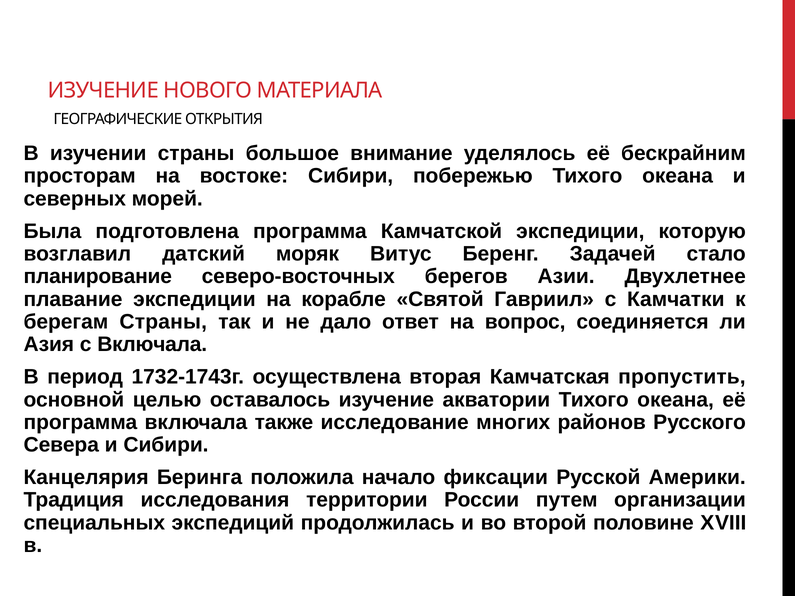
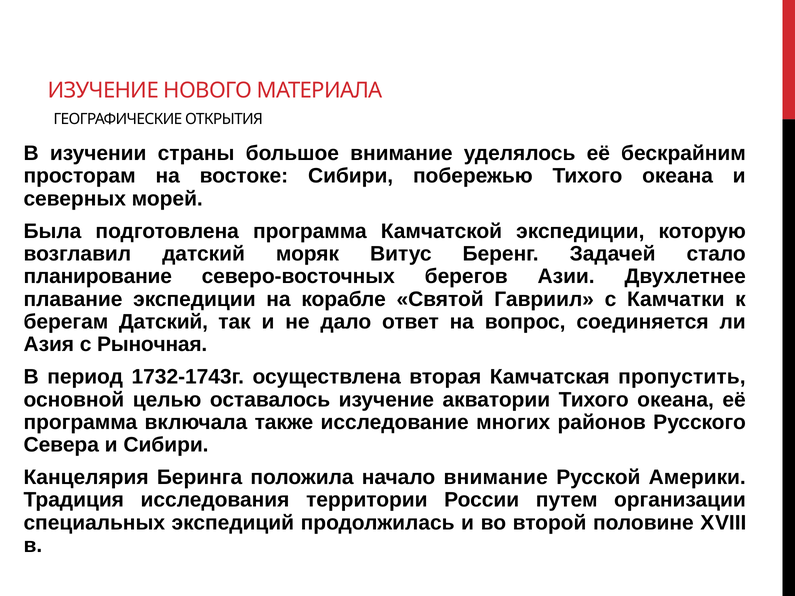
берегам Страны: Страны -> Датский
с Включала: Включала -> Рыночная
начало фиксации: фиксации -> внимание
